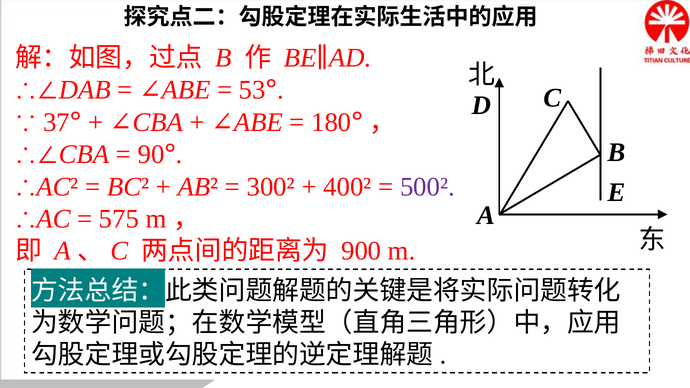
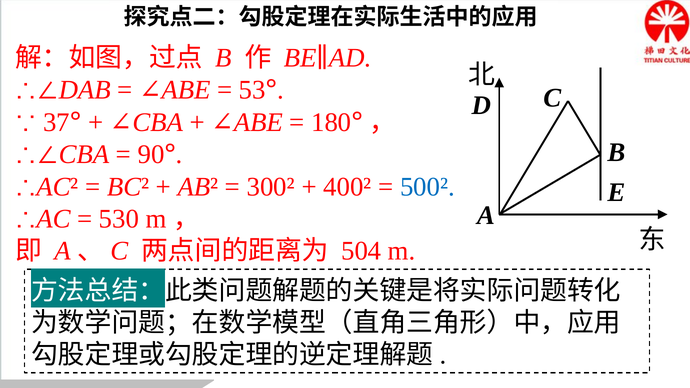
500² colour: purple -> blue
575: 575 -> 530
900: 900 -> 504
